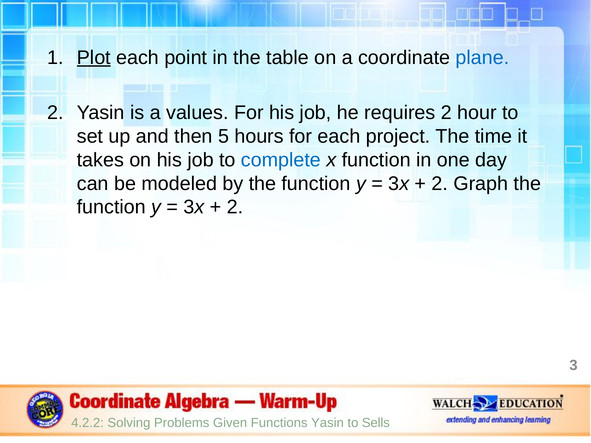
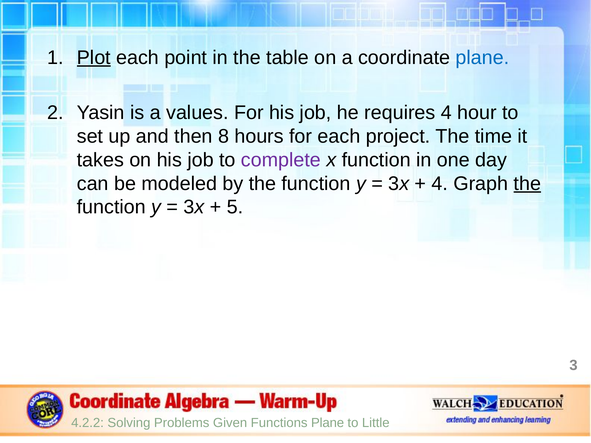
requires 2: 2 -> 4
5: 5 -> 8
complete colour: blue -> purple
2 at (440, 184): 2 -> 4
the at (527, 184) underline: none -> present
2 at (235, 207): 2 -> 5
Functions Yasin: Yasin -> Plane
Sells: Sells -> Little
